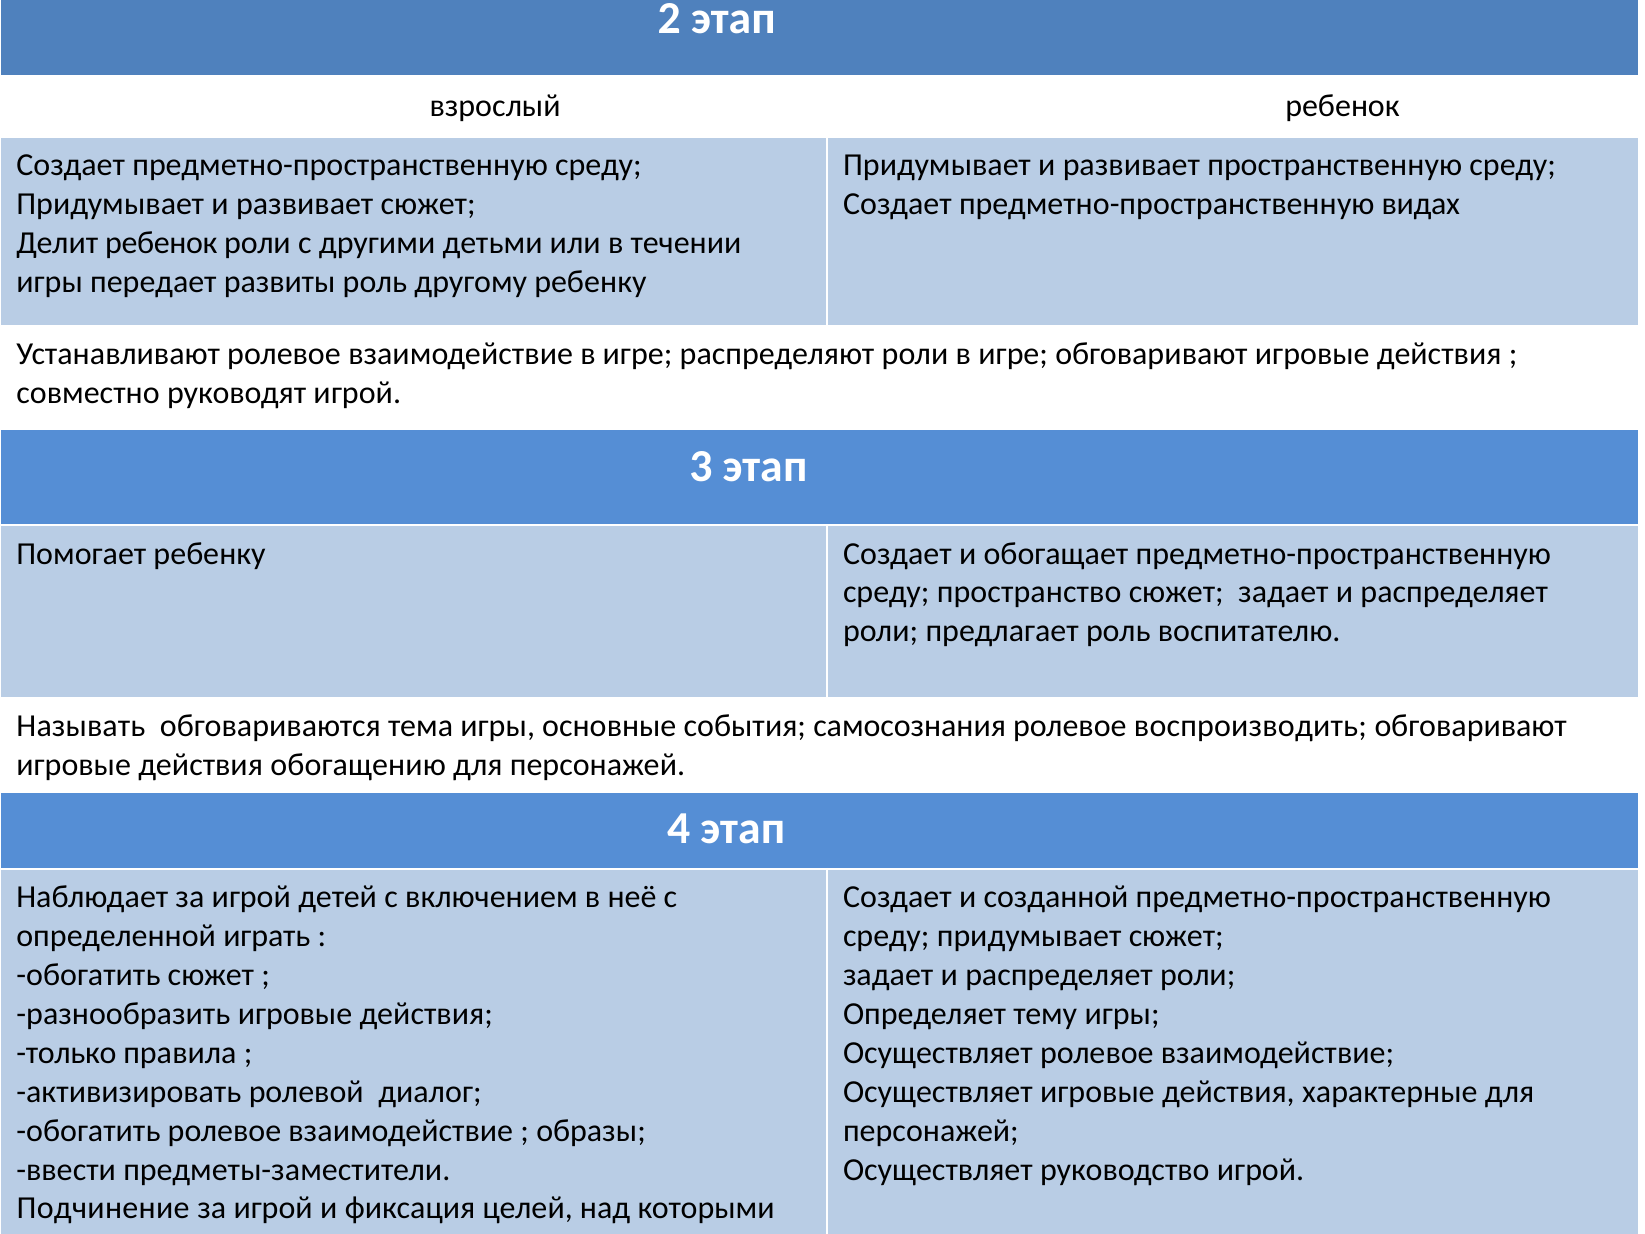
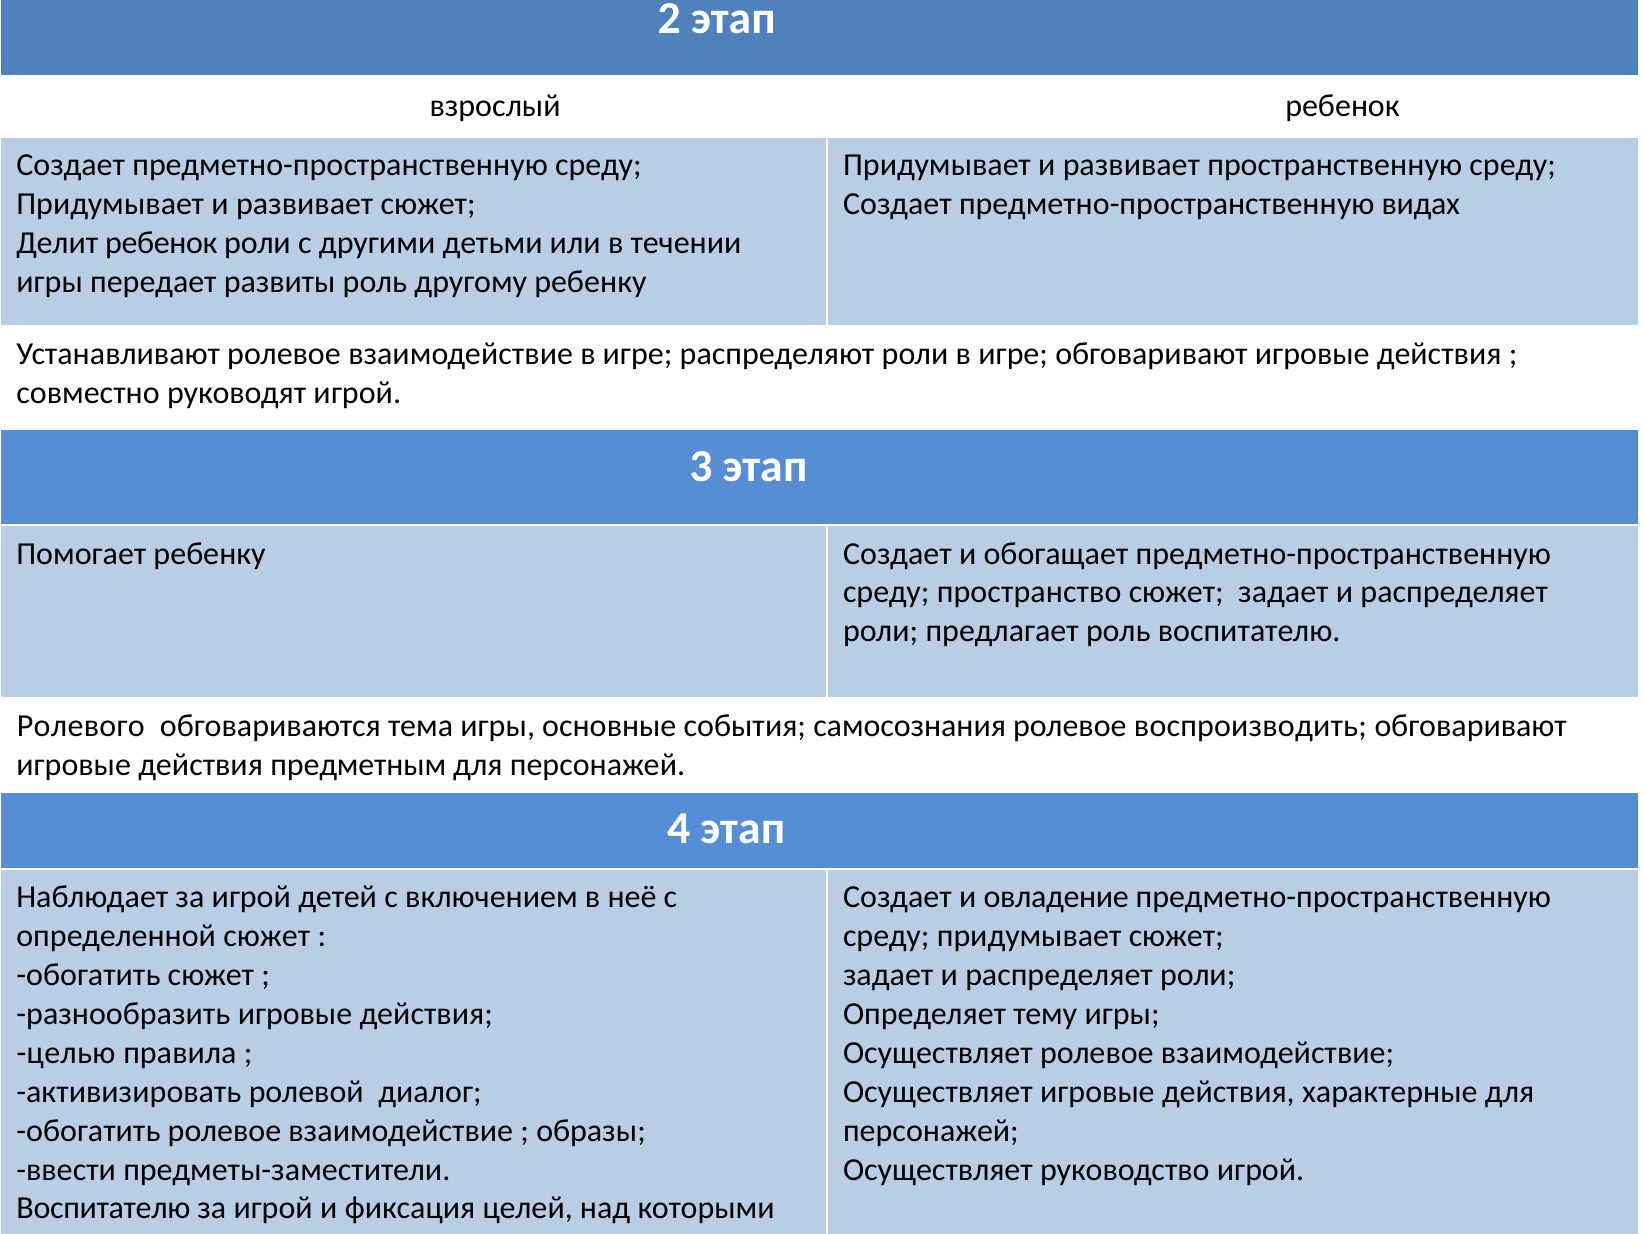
Называть: Называть -> Ролевого
обогащению: обогащению -> предметным
созданной: созданной -> овладение
определенной играть: играть -> сюжет
только: только -> целью
Подчинение at (103, 1208): Подчинение -> Воспитателю
